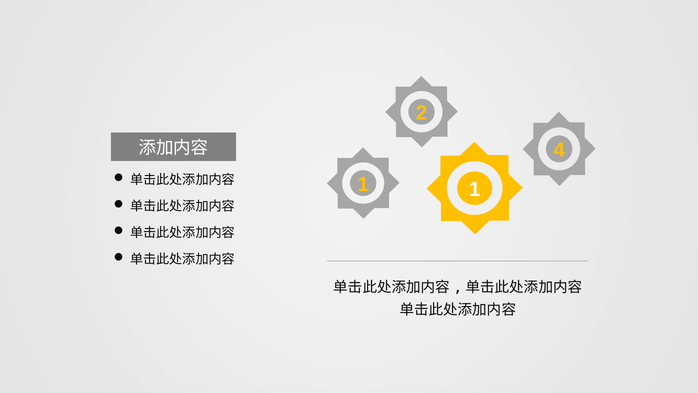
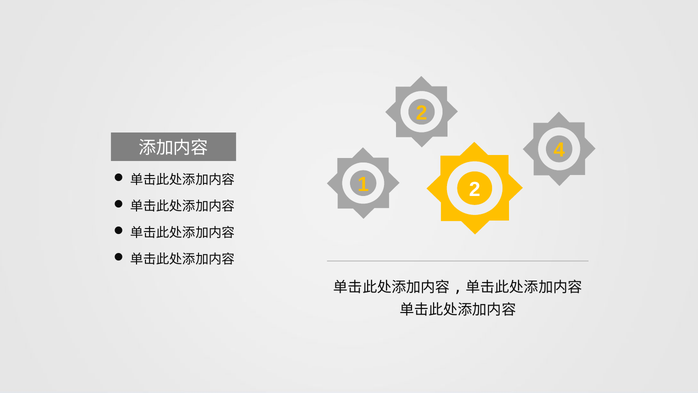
1 1: 1 -> 2
